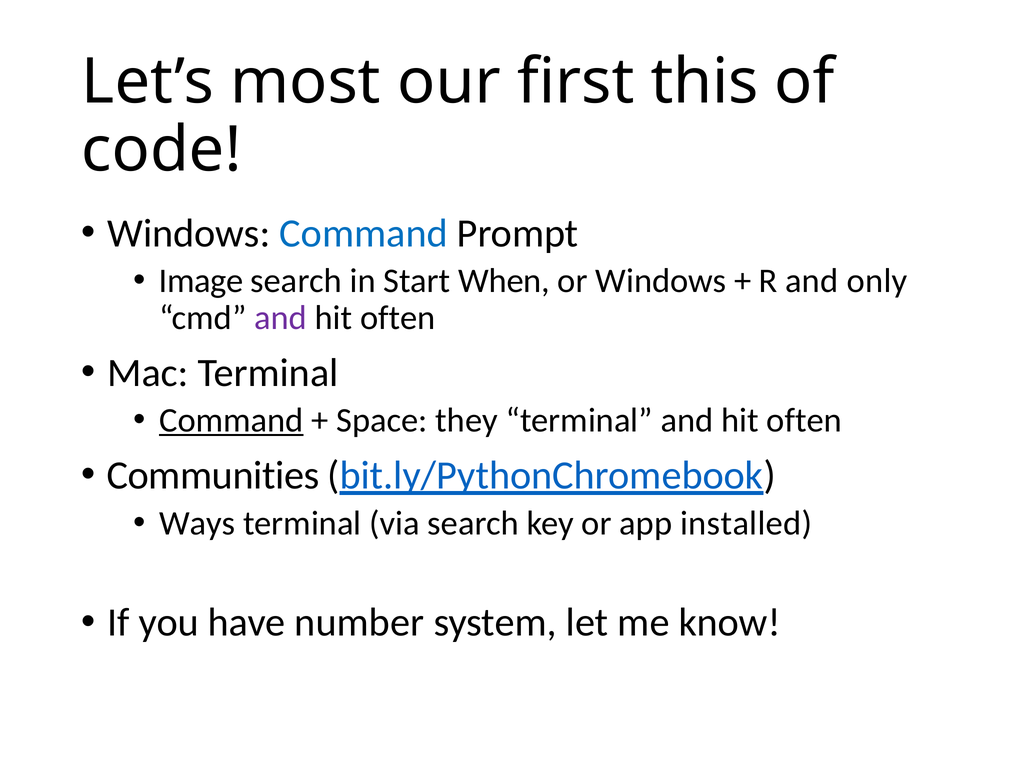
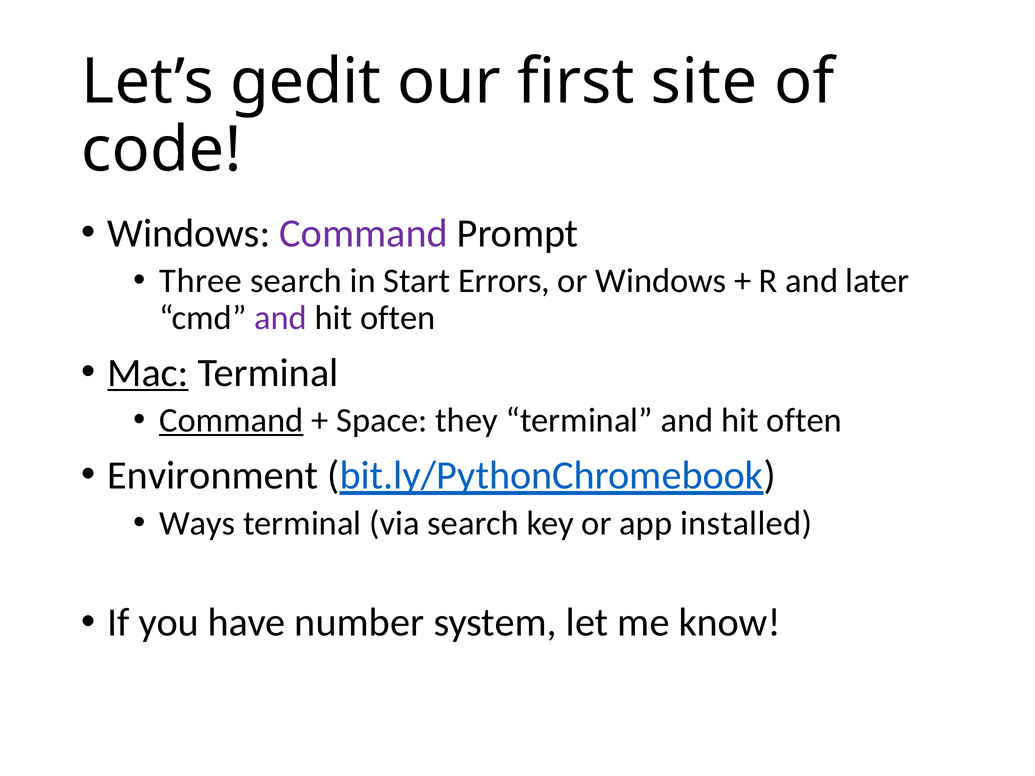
most: most -> gedit
this: this -> site
Command at (364, 233) colour: blue -> purple
Image: Image -> Three
When: When -> Errors
only: only -> later
Mac underline: none -> present
Communities: Communities -> Environment
